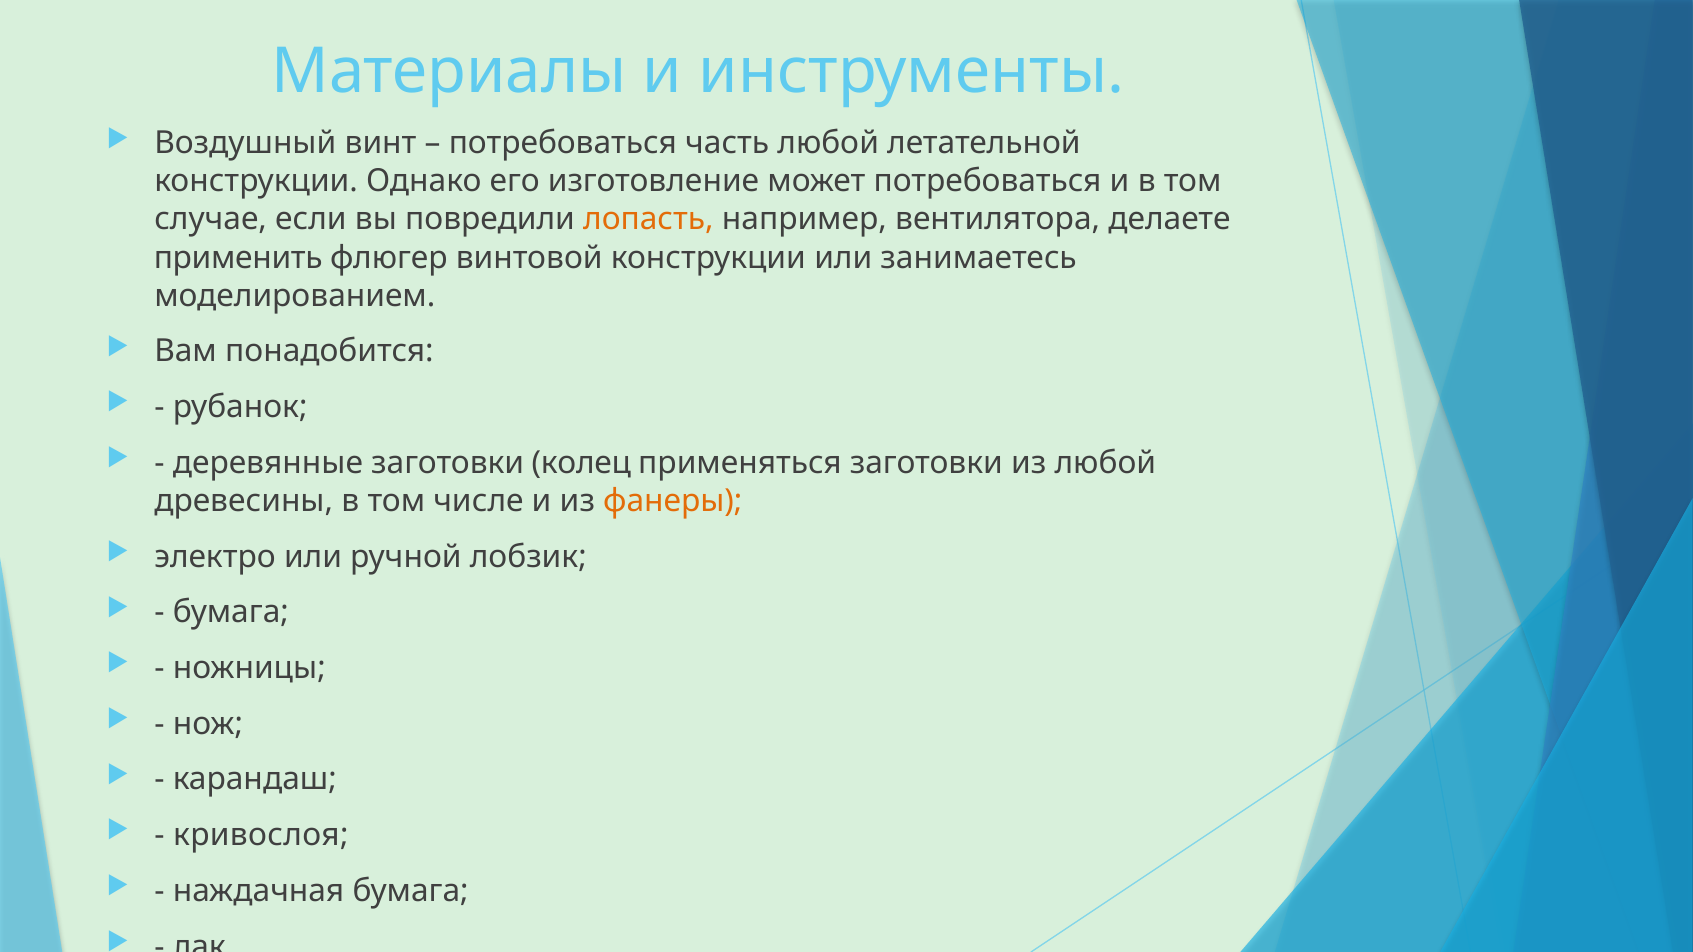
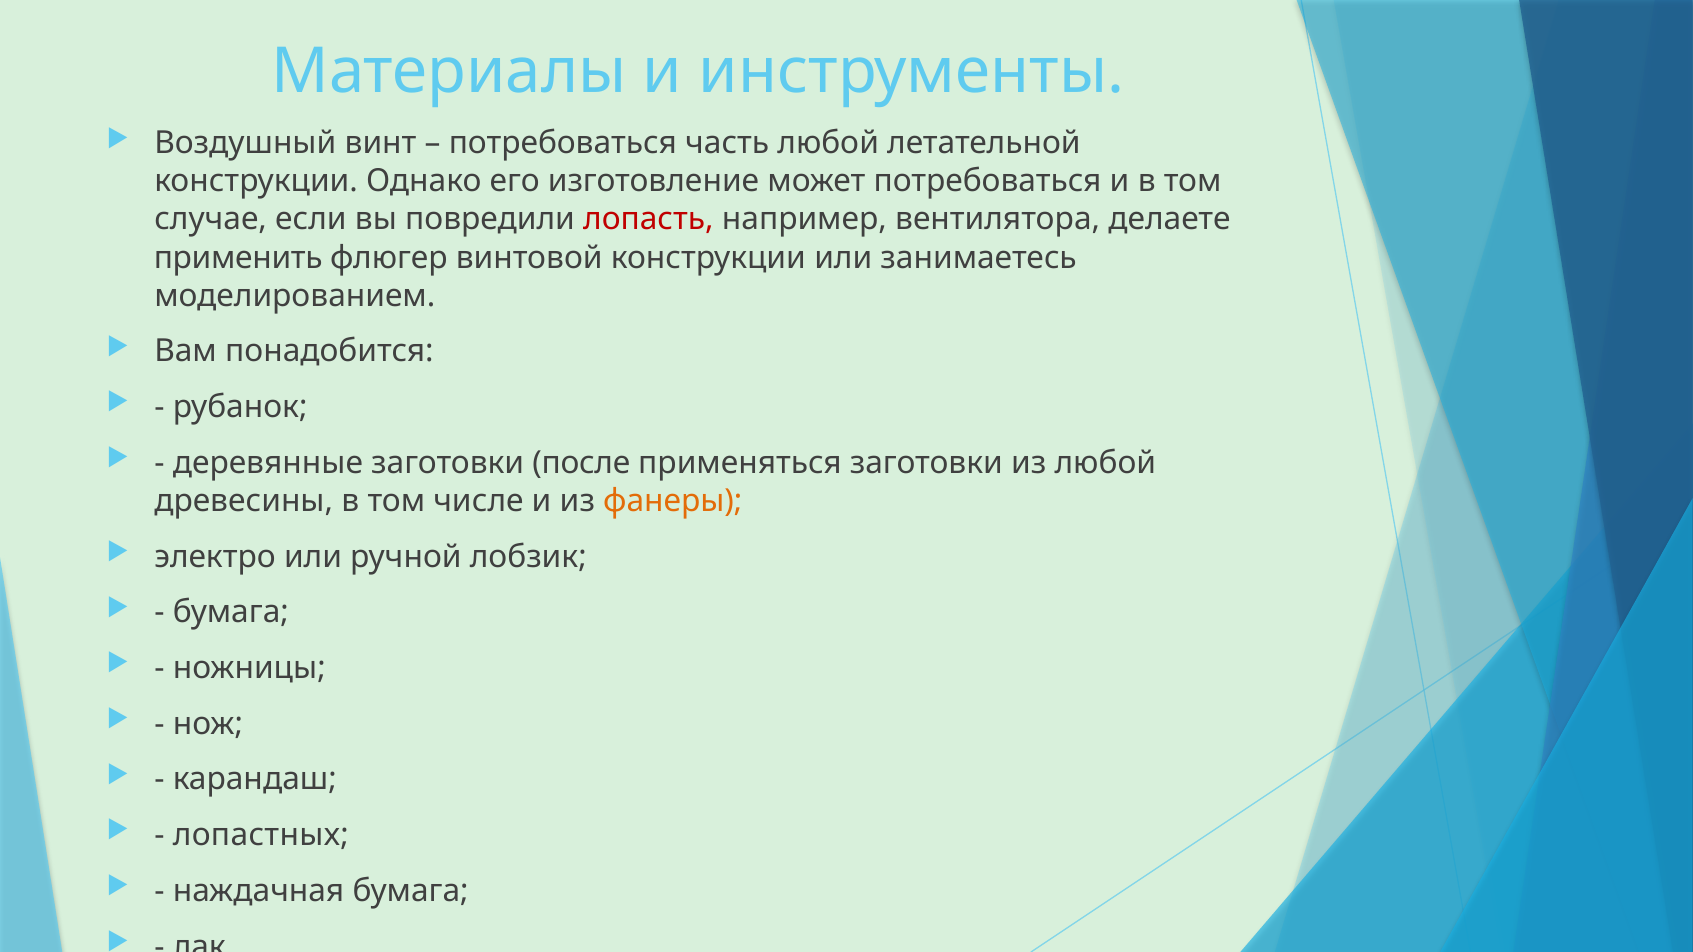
лопасть colour: orange -> red
колец: колец -> после
кривослоя: кривослоя -> лопастных
